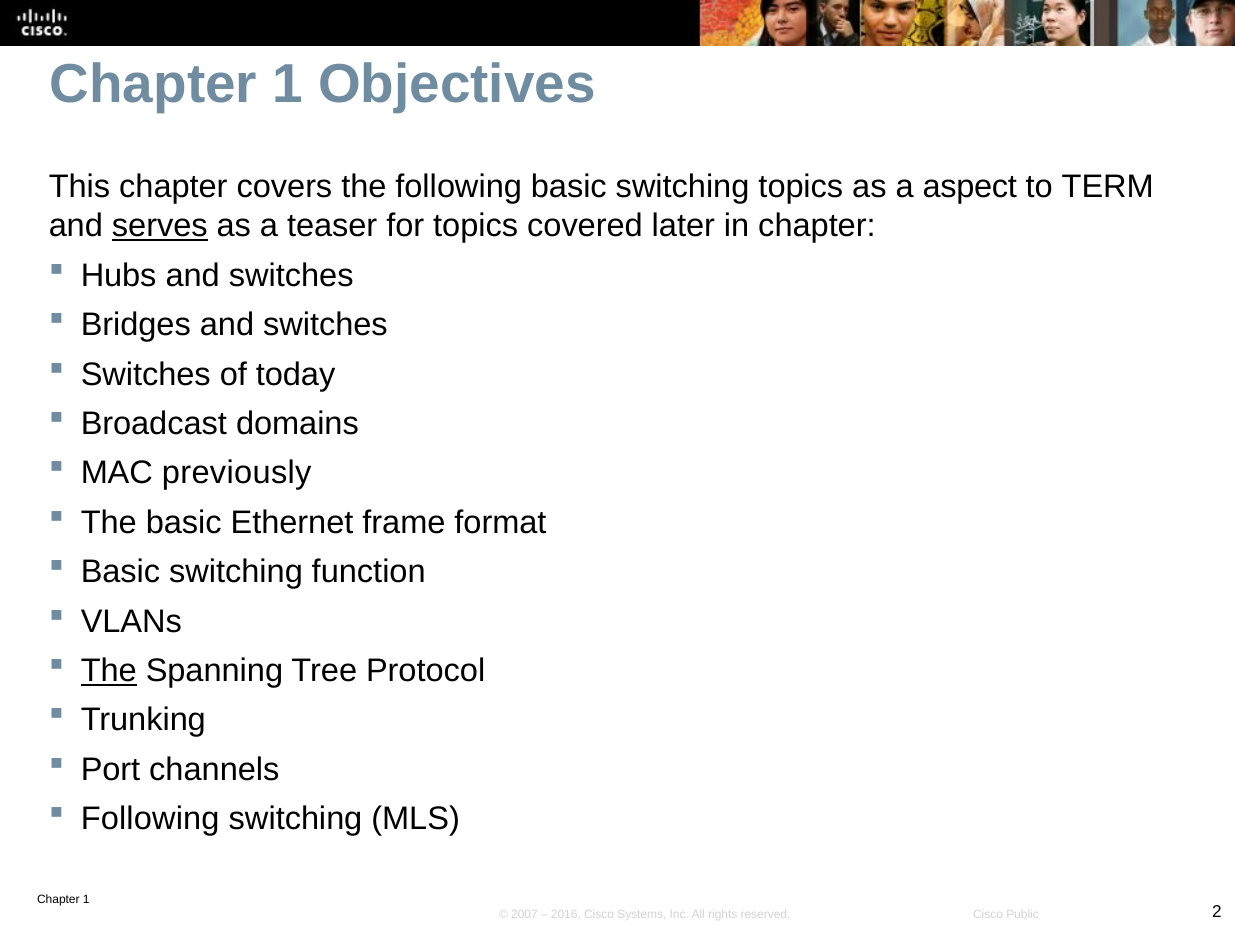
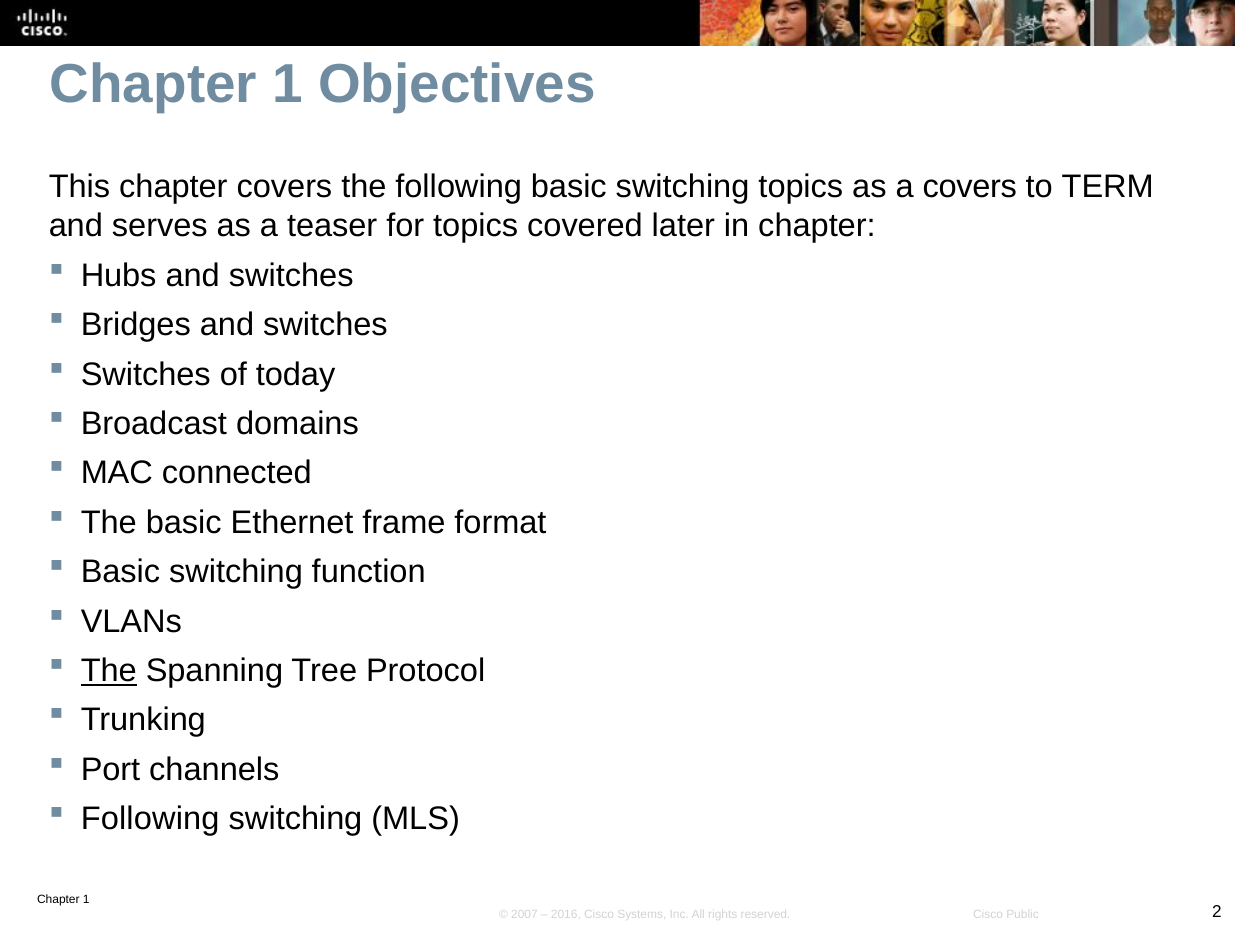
a aspect: aspect -> covers
serves underline: present -> none
previously: previously -> connected
